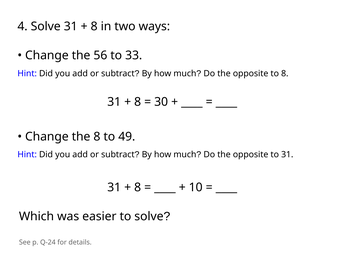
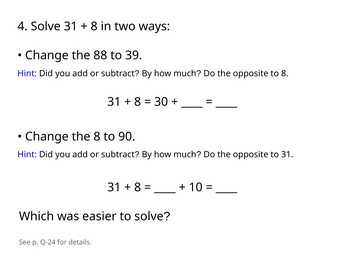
56: 56 -> 88
33: 33 -> 39
49: 49 -> 90
